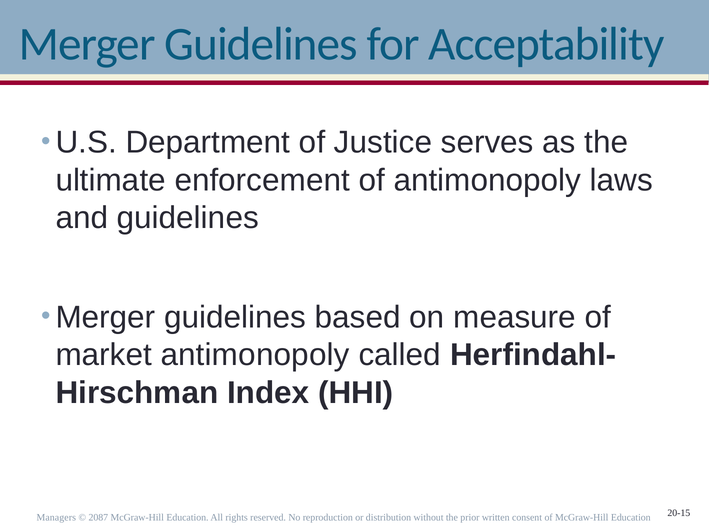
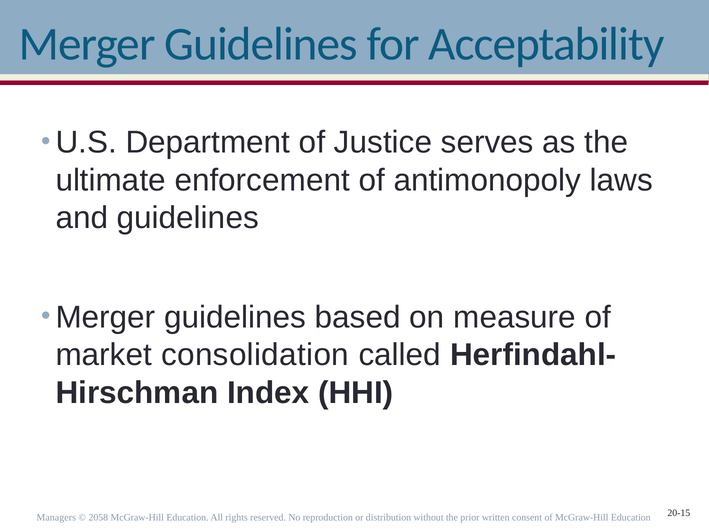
market antimonopoly: antimonopoly -> consolidation
2087: 2087 -> 2058
